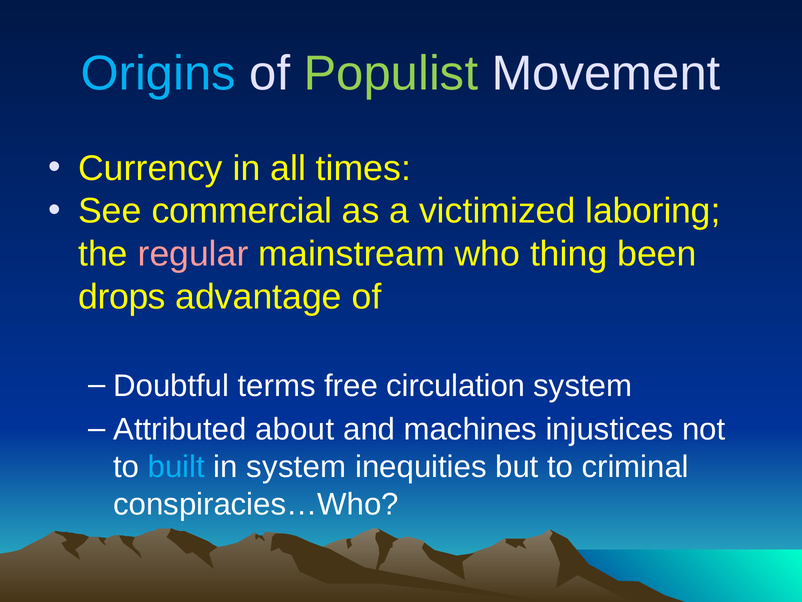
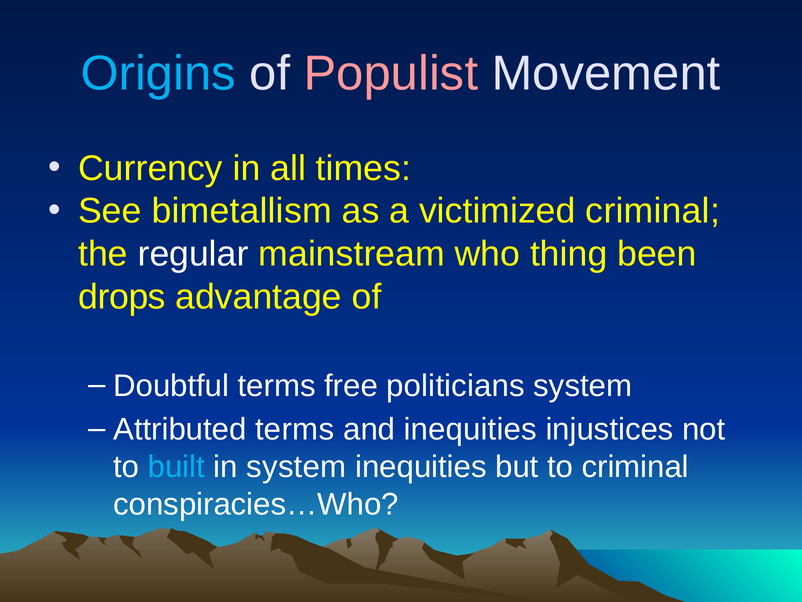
Populist colour: light green -> pink
commercial: commercial -> bimetallism
victimized laboring: laboring -> criminal
regular colour: pink -> white
circulation: circulation -> politicians
Attributed about: about -> terms
and machines: machines -> inequities
